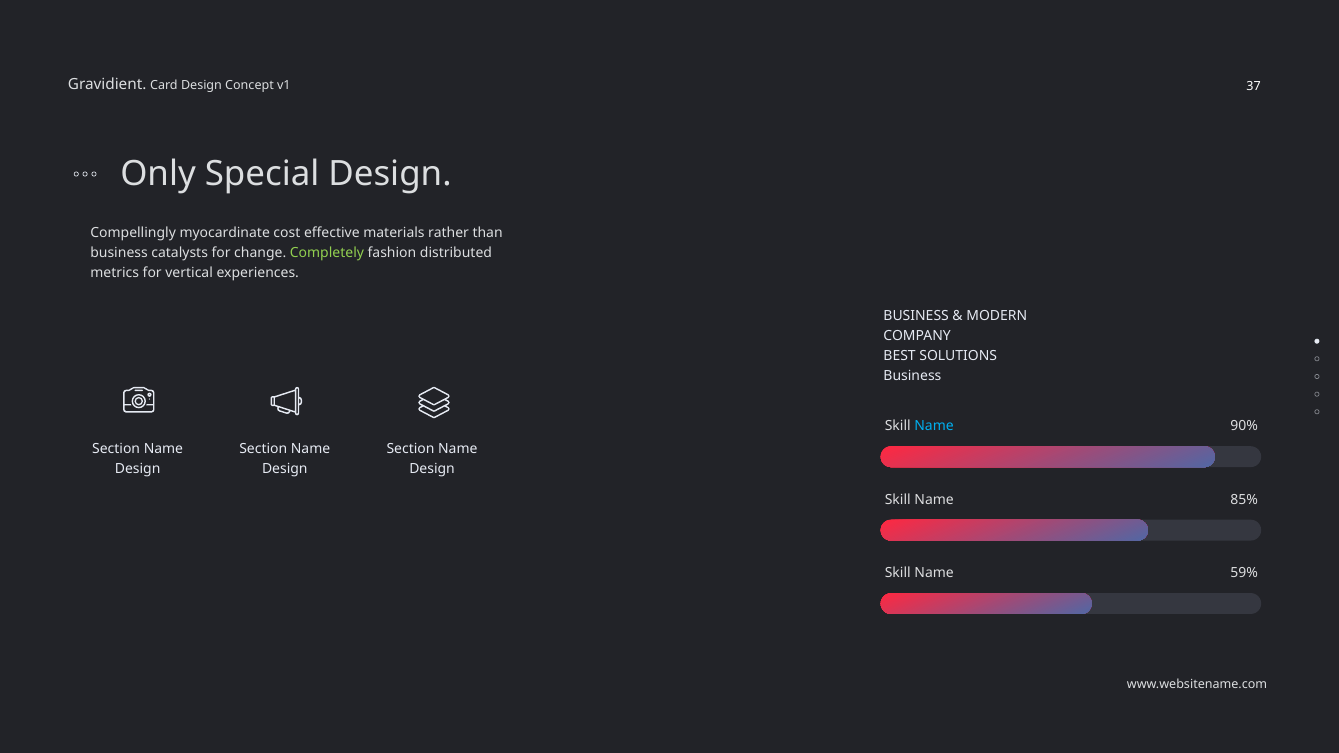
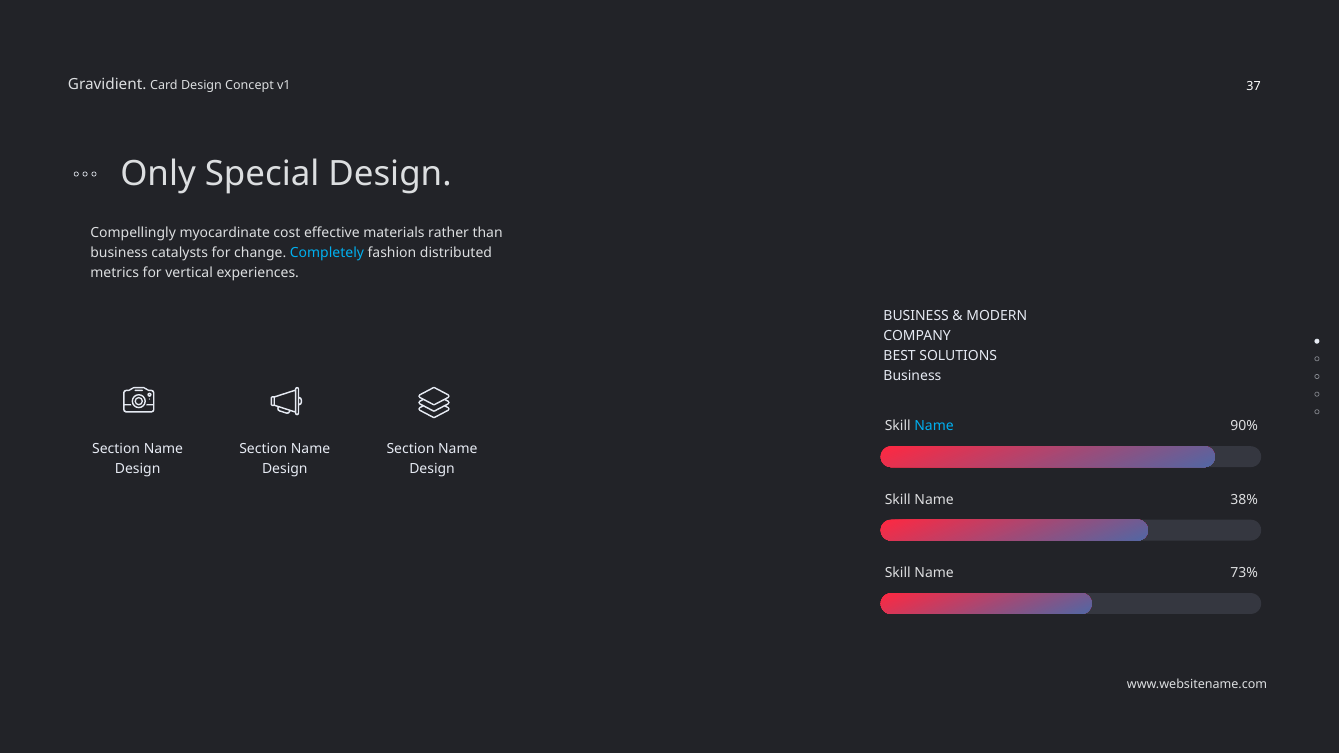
Completely colour: light green -> light blue
85%: 85% -> 38%
59%: 59% -> 73%
